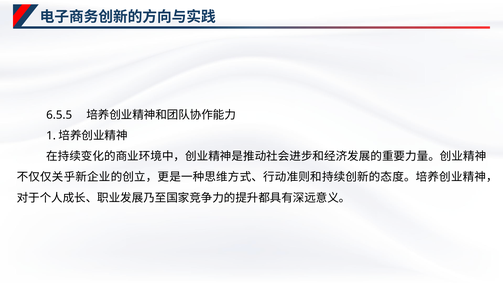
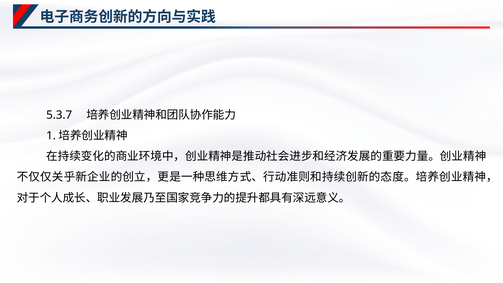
6.5.5: 6.5.5 -> 5.3.7
